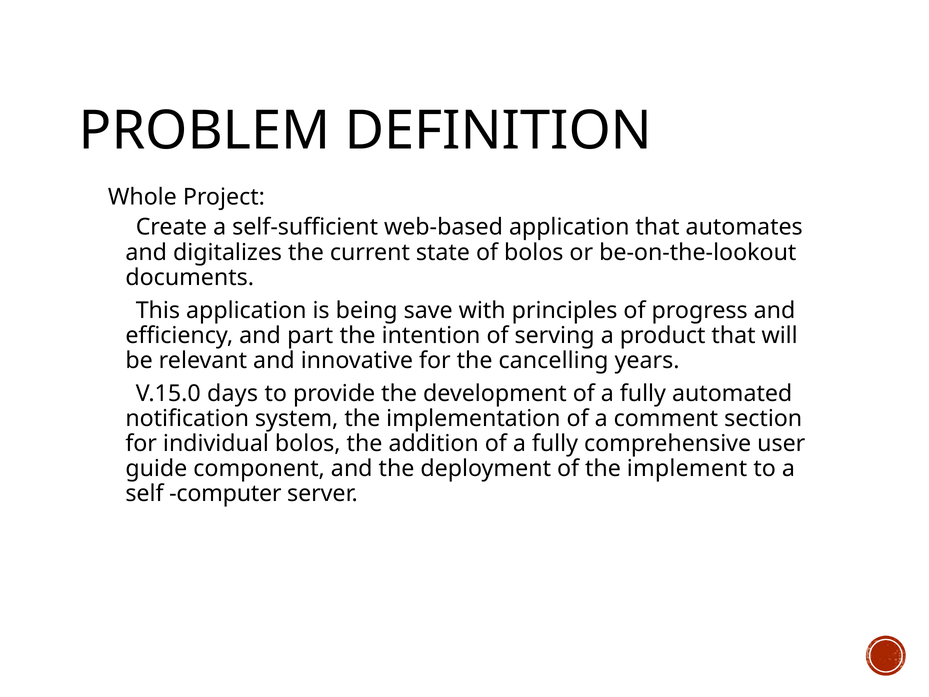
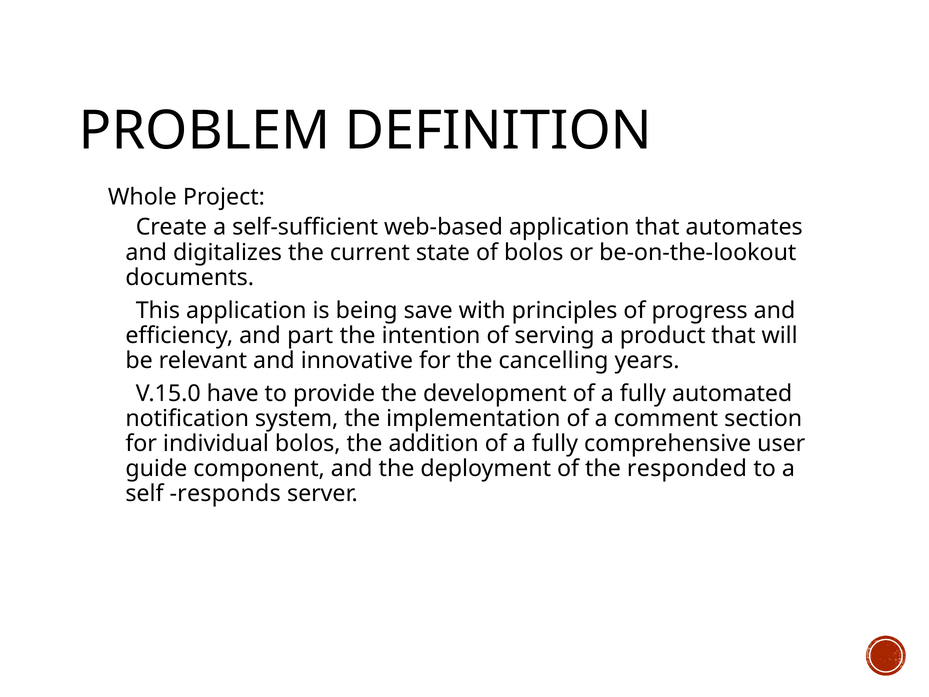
days: days -> have
implement: implement -> responded
computer: computer -> responds
